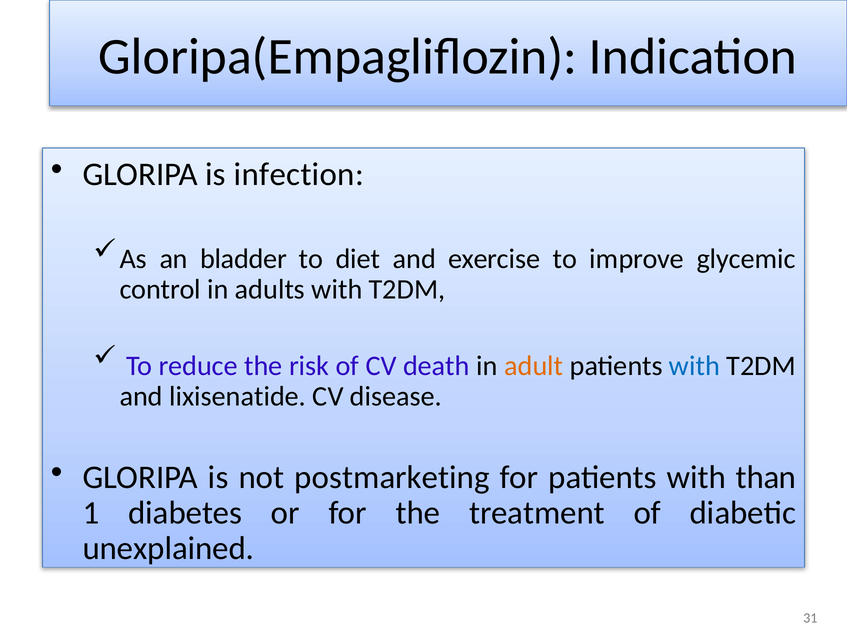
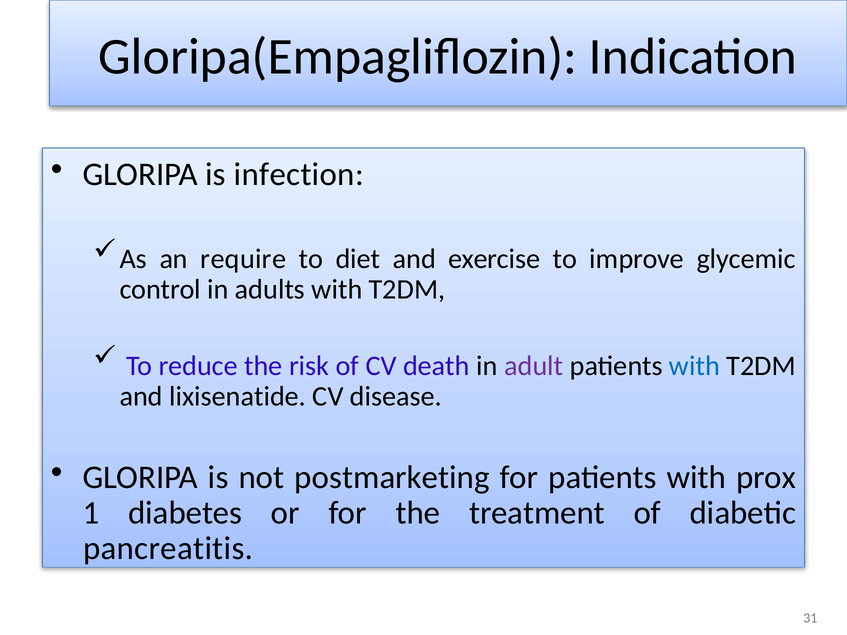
bladder: bladder -> require
adult colour: orange -> purple
than: than -> prox
unexplained: unexplained -> pancreatitis
